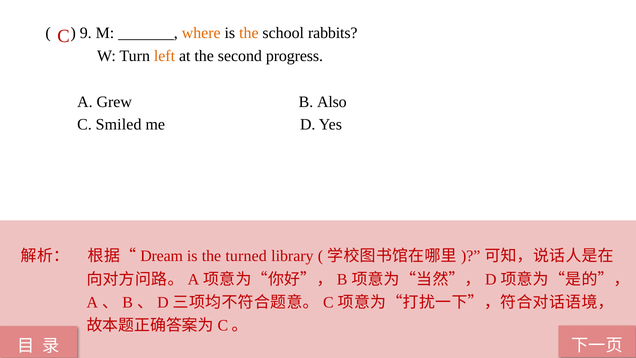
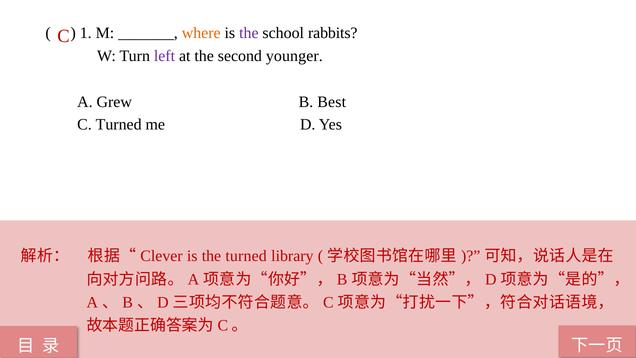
9: 9 -> 1
the at (249, 33) colour: orange -> purple
left colour: orange -> purple
progress: progress -> younger
Also: Also -> Best
C Smiled: Smiled -> Turned
Dream: Dream -> Clever
